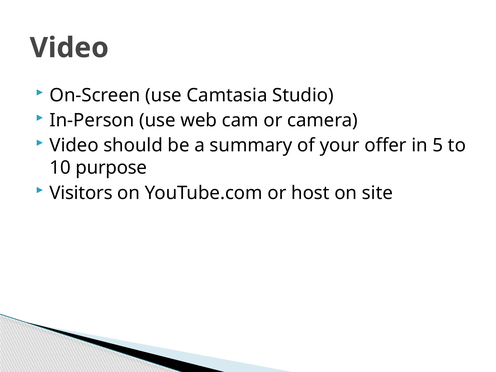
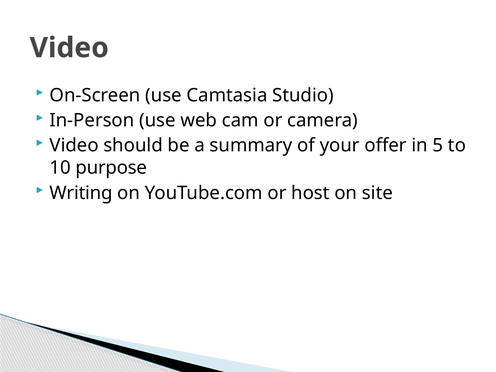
Visitors: Visitors -> Writing
